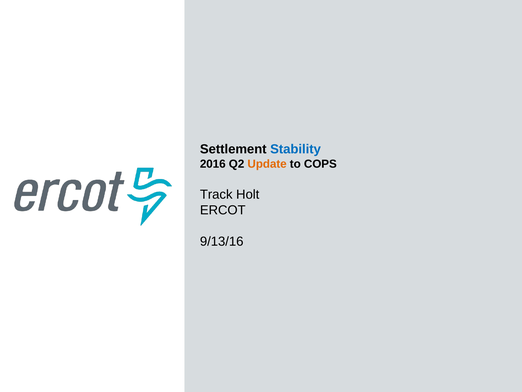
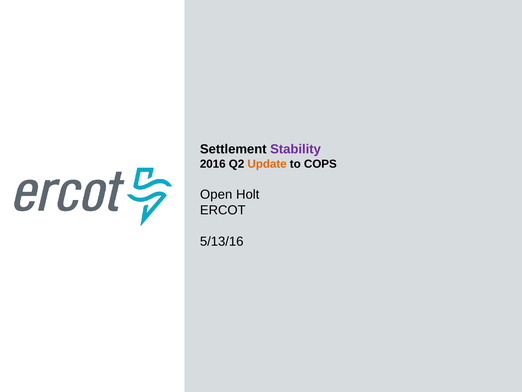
Stability colour: blue -> purple
Track: Track -> Open
9/13/16: 9/13/16 -> 5/13/16
